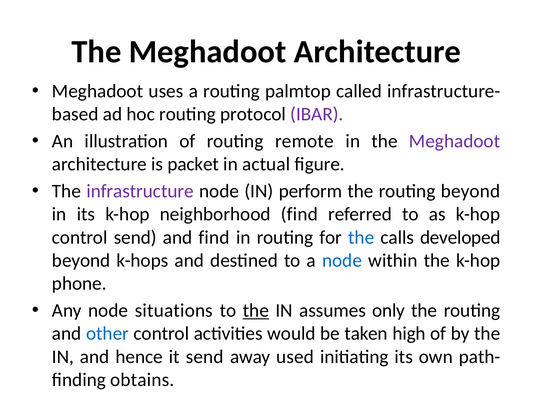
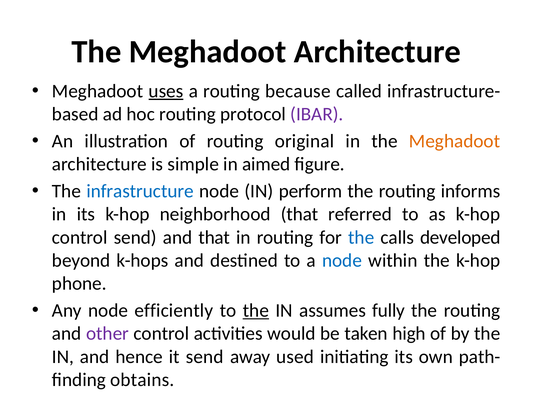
uses underline: none -> present
palmtop: palmtop -> because
remote: remote -> original
Meghadoot at (455, 141) colour: purple -> orange
packet: packet -> simple
actual: actual -> aimed
infrastructure colour: purple -> blue
routing beyond: beyond -> informs
neighborhood find: find -> that
and find: find -> that
situations: situations -> efficiently
only: only -> fully
other colour: blue -> purple
